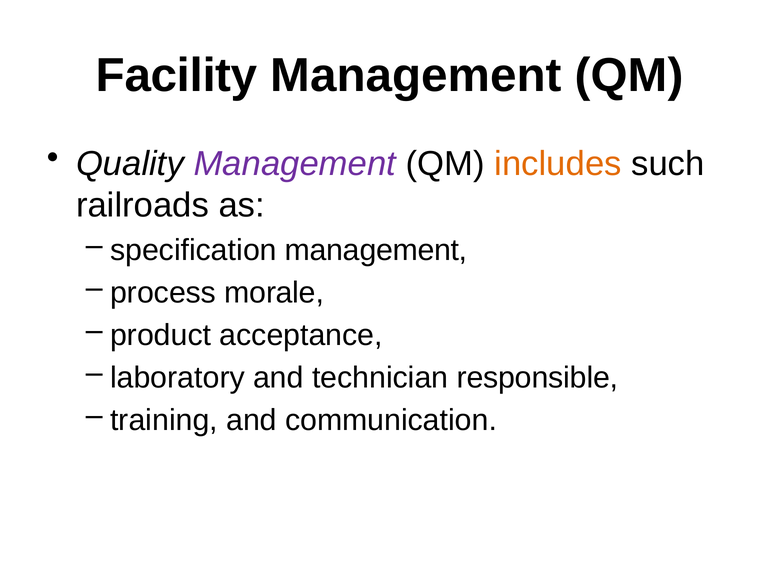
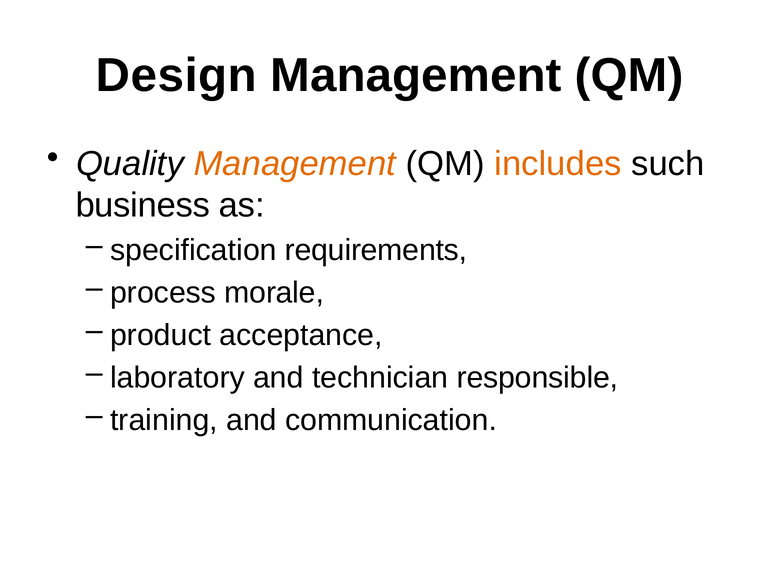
Facility: Facility -> Design
Management at (295, 164) colour: purple -> orange
railroads: railroads -> business
specification management: management -> requirements
